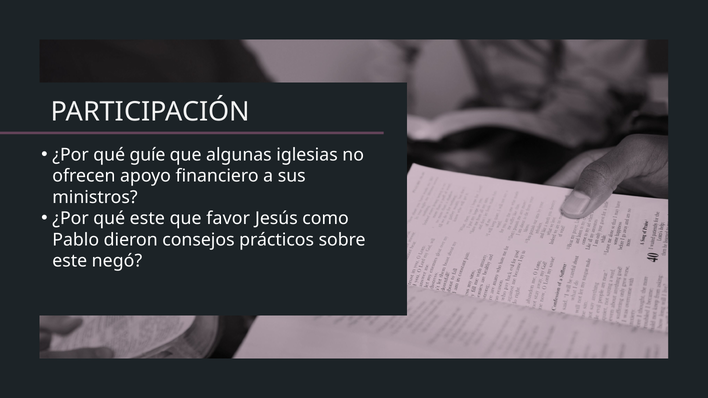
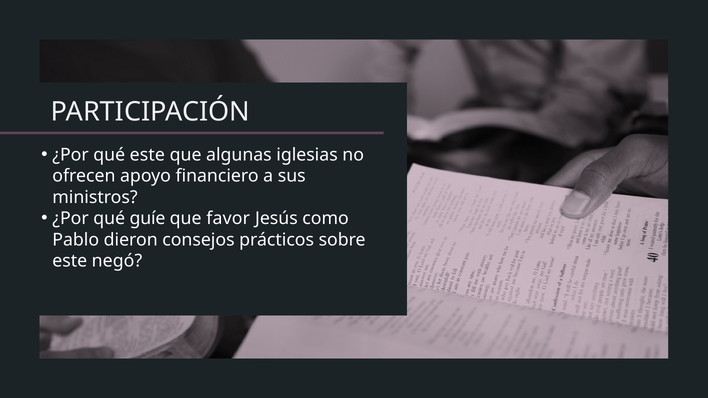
qué guíe: guíe -> este
qué este: este -> guíe
